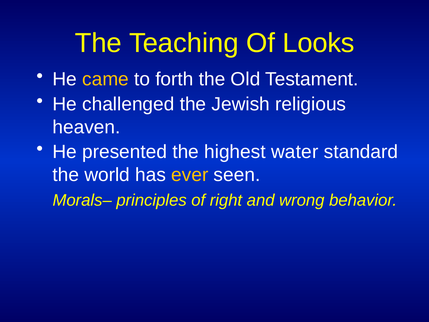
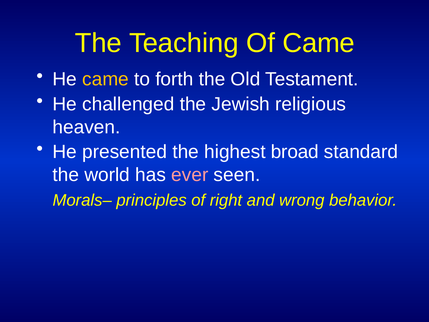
Of Looks: Looks -> Came
water: water -> broad
ever colour: yellow -> pink
